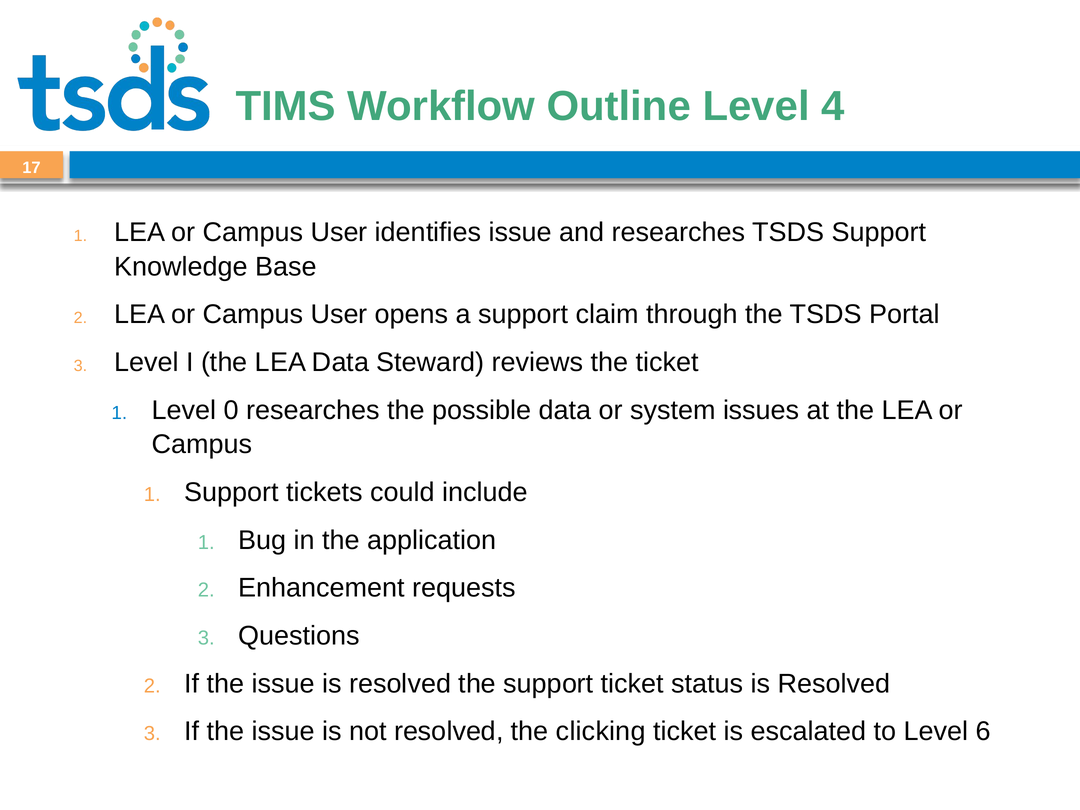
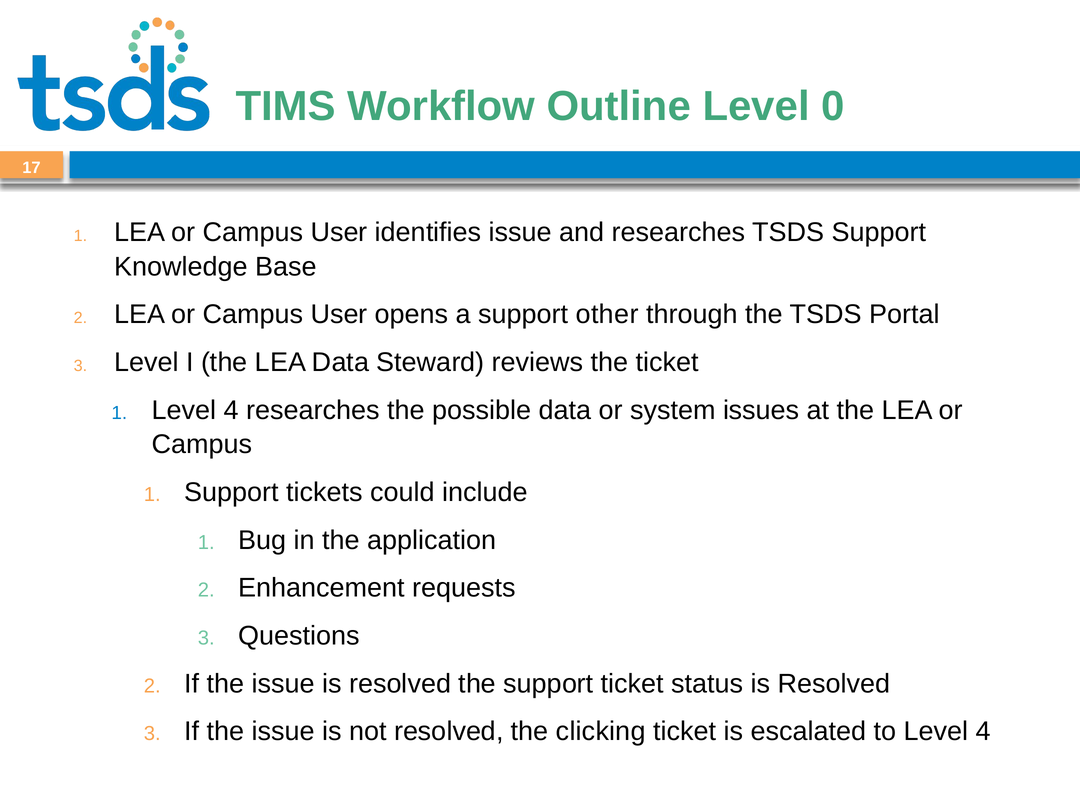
4: 4 -> 0
claim: claim -> other
1 Level 0: 0 -> 4
to Level 6: 6 -> 4
